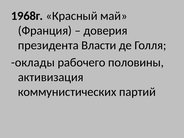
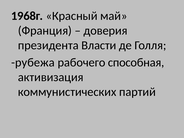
оклады: оклады -> рубежа
половины: половины -> способная
